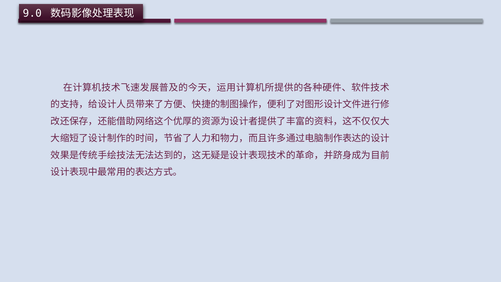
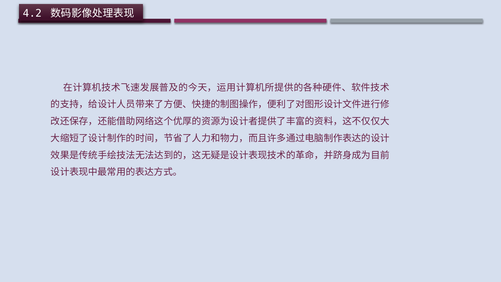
9.0: 9.0 -> 4.2
